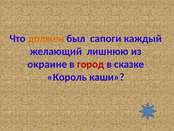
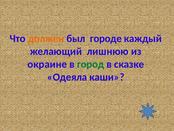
сапоги: сапоги -> городе
город colour: red -> green
Король: Король -> Одеяла
